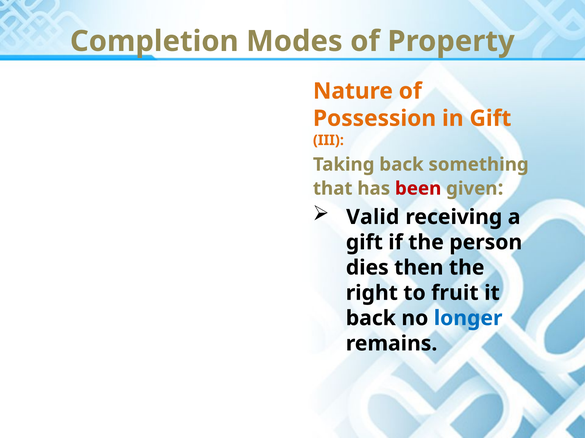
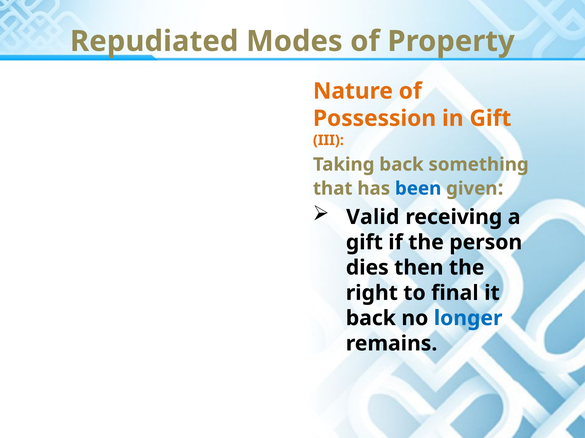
Completion: Completion -> Repudiated
been colour: red -> blue
fruit: fruit -> final
